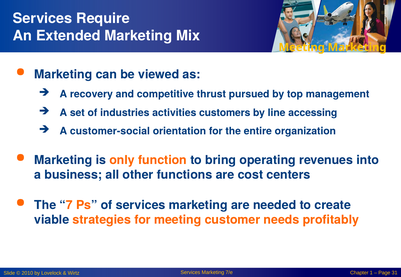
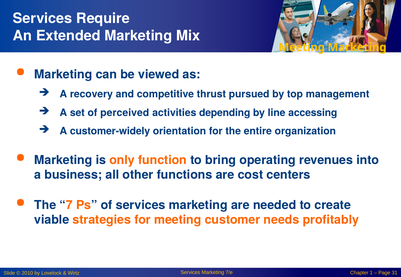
industries: industries -> perceived
customers: customers -> depending
customer-social: customer-social -> customer-widely
